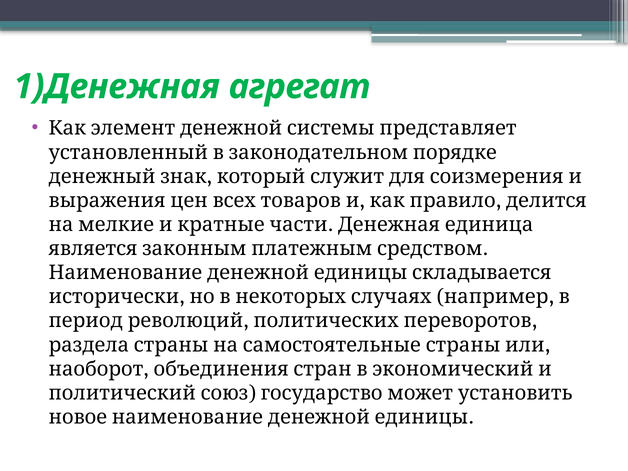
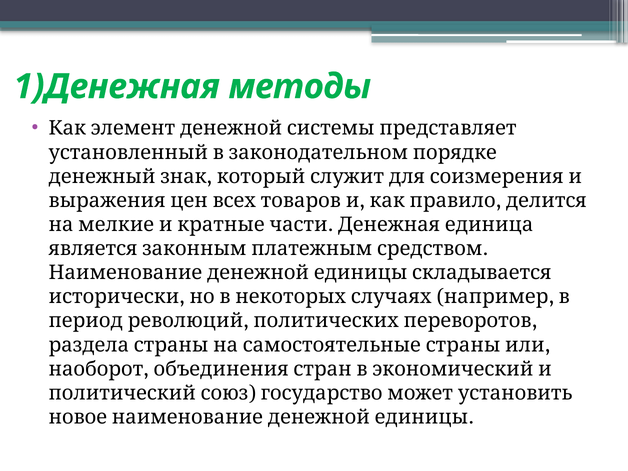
агрегат: агрегат -> методы
